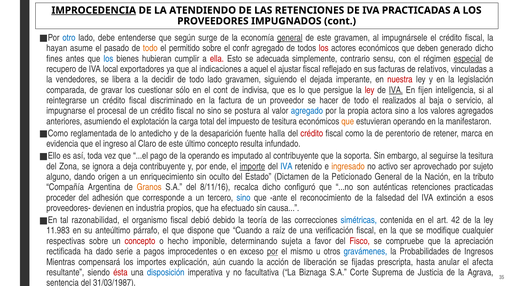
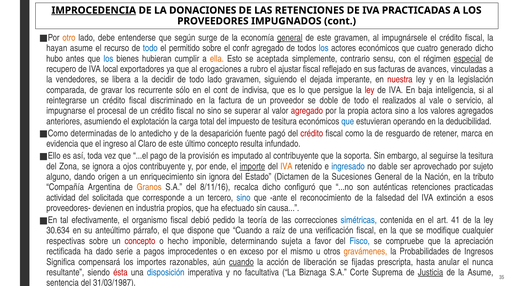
ATENDIENDO: ATENDIENDO -> DONACIONES
otro colour: blue -> orange
pasado: pasado -> recurso
todo at (150, 48) colour: orange -> blue
los at (324, 48) colour: red -> blue
deben: deben -> cuatro
fines: fines -> hubo
ella colour: red -> orange
adecuada: adecuada -> aceptada
indicaciones: indicaciones -> erogaciones
aquel: aquel -> rubro
relativos: relativos -> avances
cuestionar: cuestionar -> recurrente
IVA at (396, 90) underline: present -> none
fijen: fijen -> baja
hacer: hacer -> doble
baja: baja -> vale
postura: postura -> superar
agregado at (307, 111) colour: blue -> red
que at (348, 121) colour: orange -> blue
manifestaron: manifestaron -> deducibilidad
reglamentada: reglamentada -> determinadas
halla: halla -> pagó
perentorio: perentorio -> resguardo
la operando: operando -> provisión
deja: deja -> ojos
IVA at (286, 166) colour: blue -> orange
ingresado colour: orange -> blue
activo: activo -> dable
sin oculto: oculto -> ignora
Peticionado: Peticionado -> Sucesiones
proceder: proceder -> actividad
adhesión: adhesión -> solicitada
razonabilidad: razonabilidad -> efectivamente
debido: debido -> pedido
42: 42 -> 41
11.983: 11.983 -> 30.634
Fisco colour: red -> blue
por at (272, 251) underline: present -> none
gravámenes colour: blue -> orange
Mientras: Mientras -> Significa
explicación: explicación -> razonables
cuando at (241, 262) underline: none -> present
afecta: afecta -> nunca
Justicia underline: none -> present
la Agrava: Agrava -> Asume
